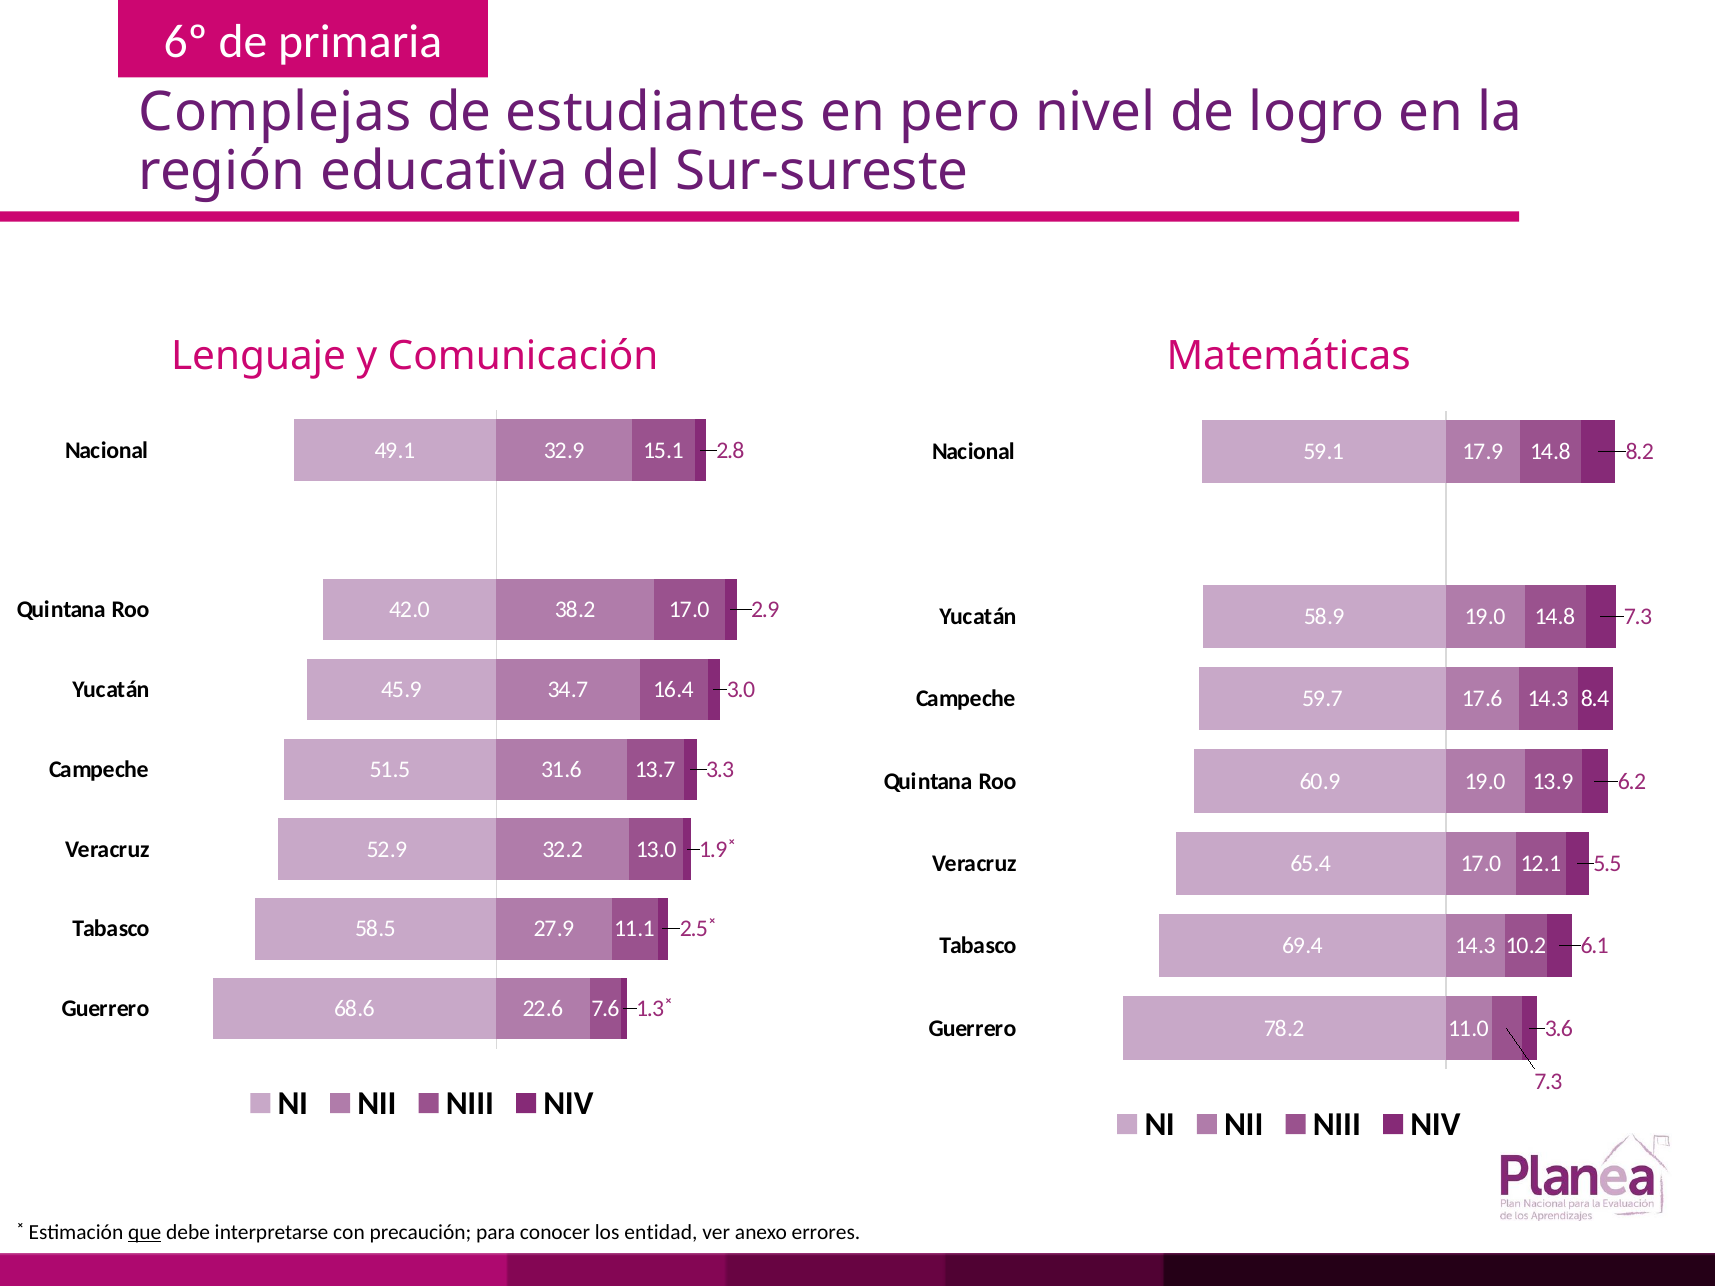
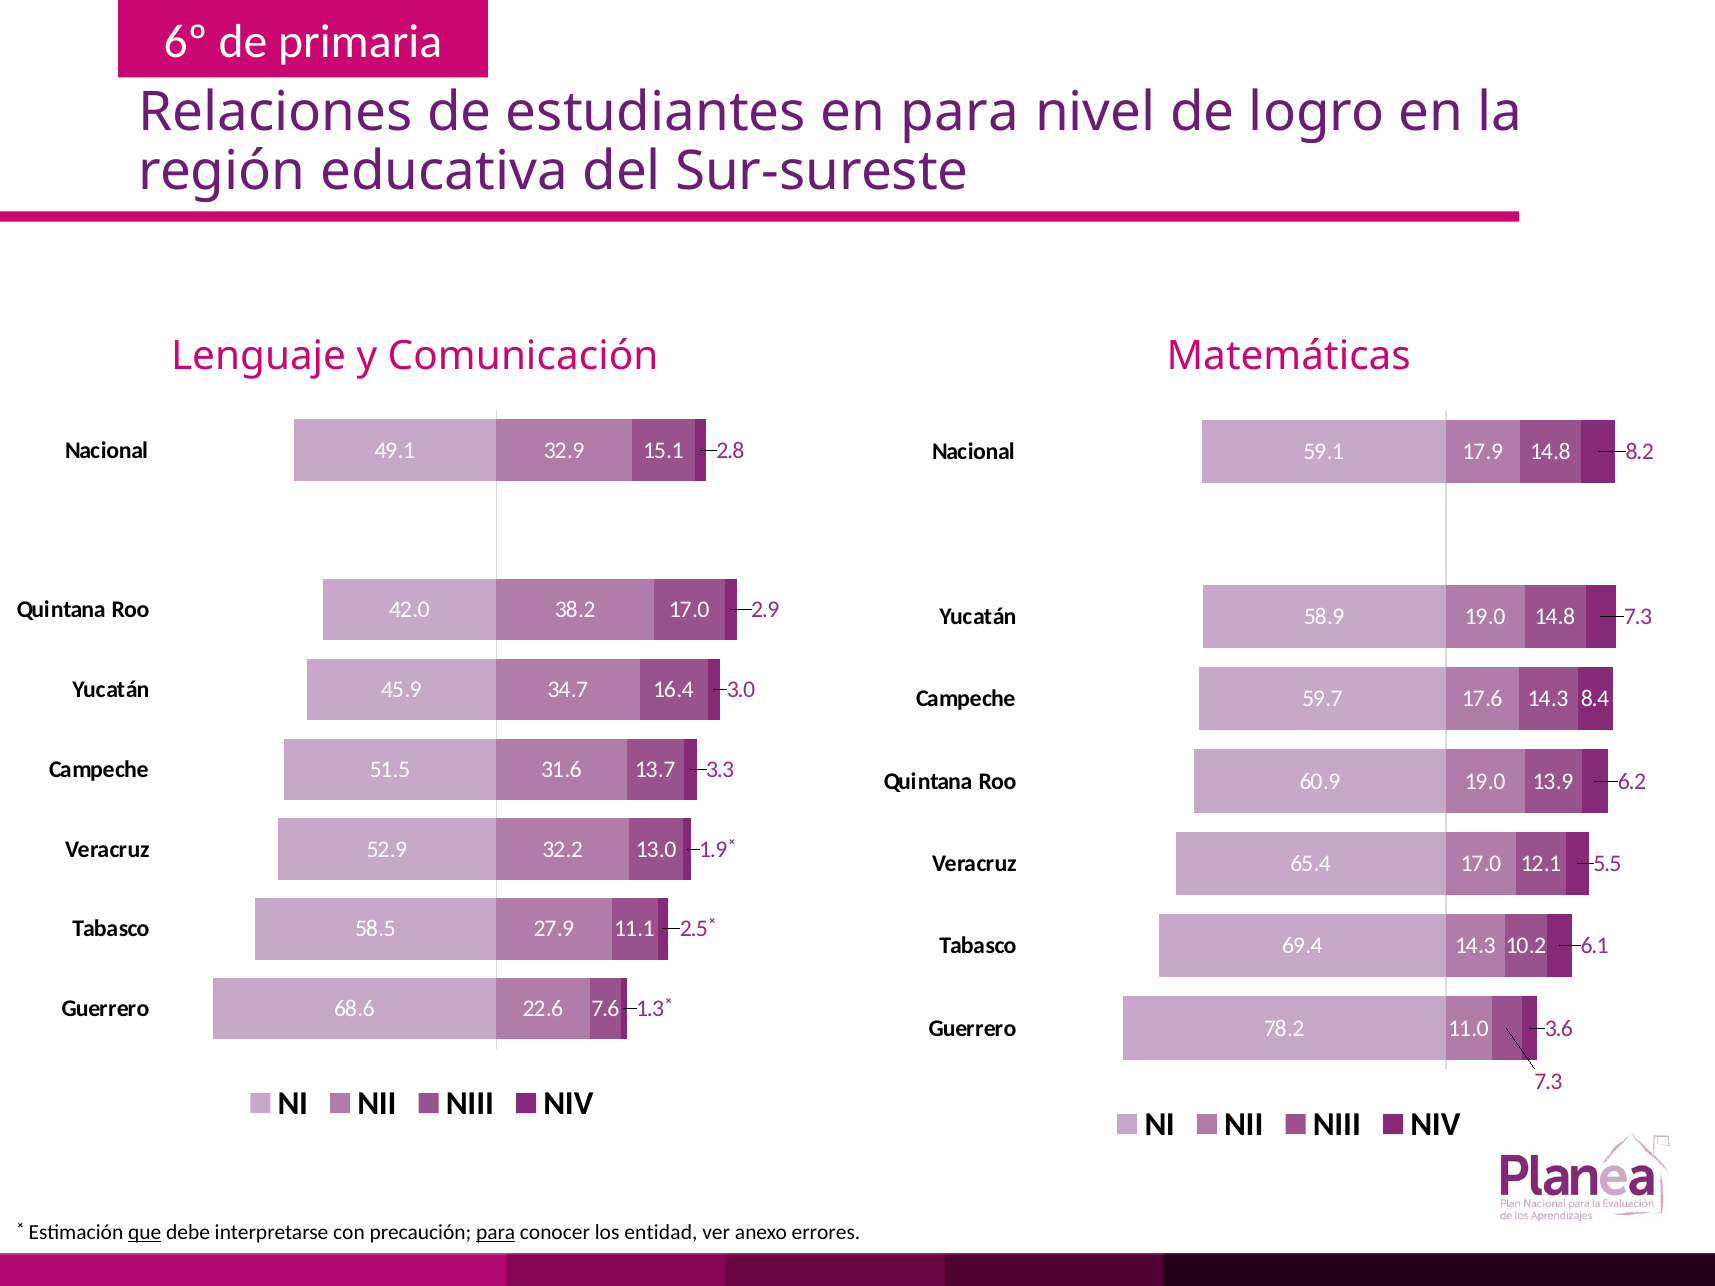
Complejas: Complejas -> Relaciones
en pero: pero -> para
para at (496, 1233) underline: none -> present
